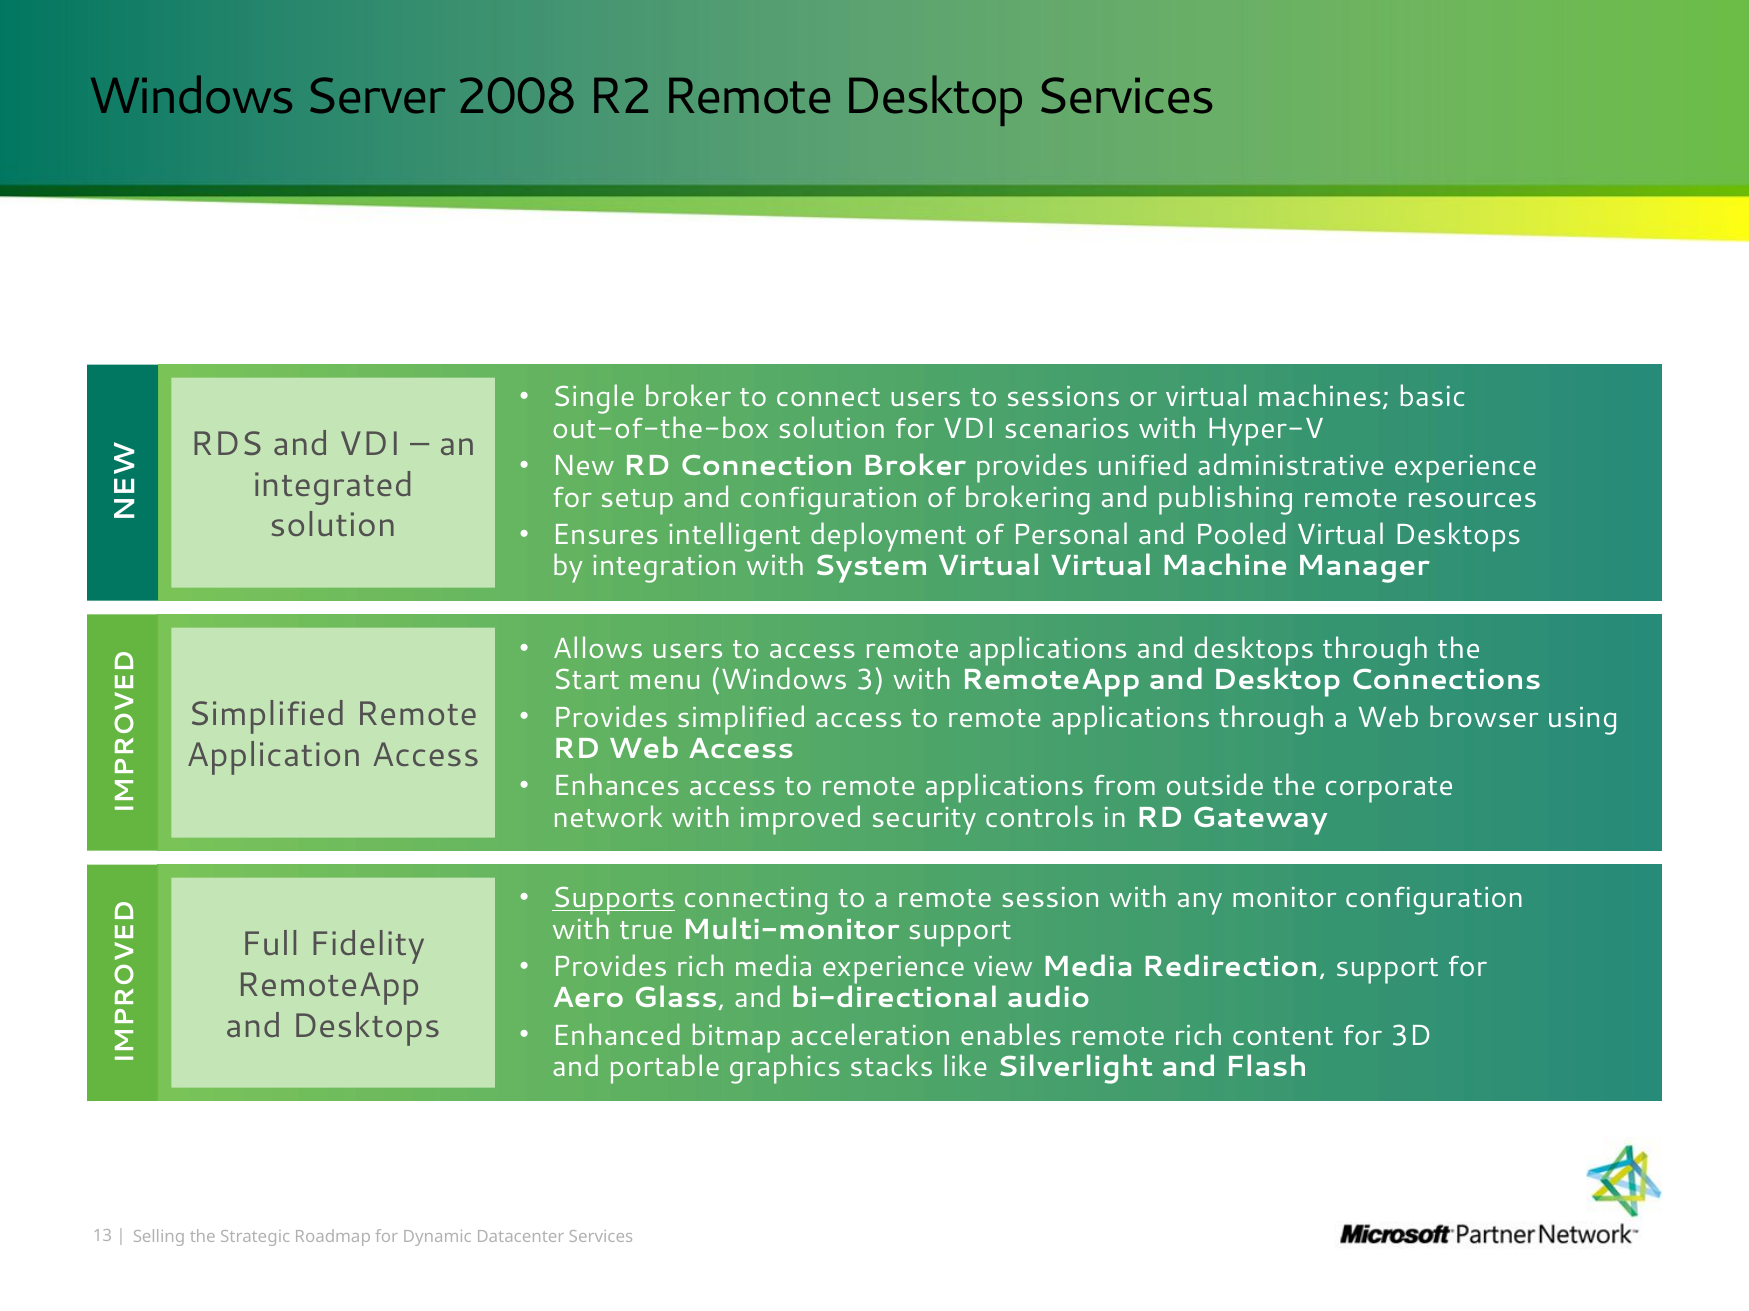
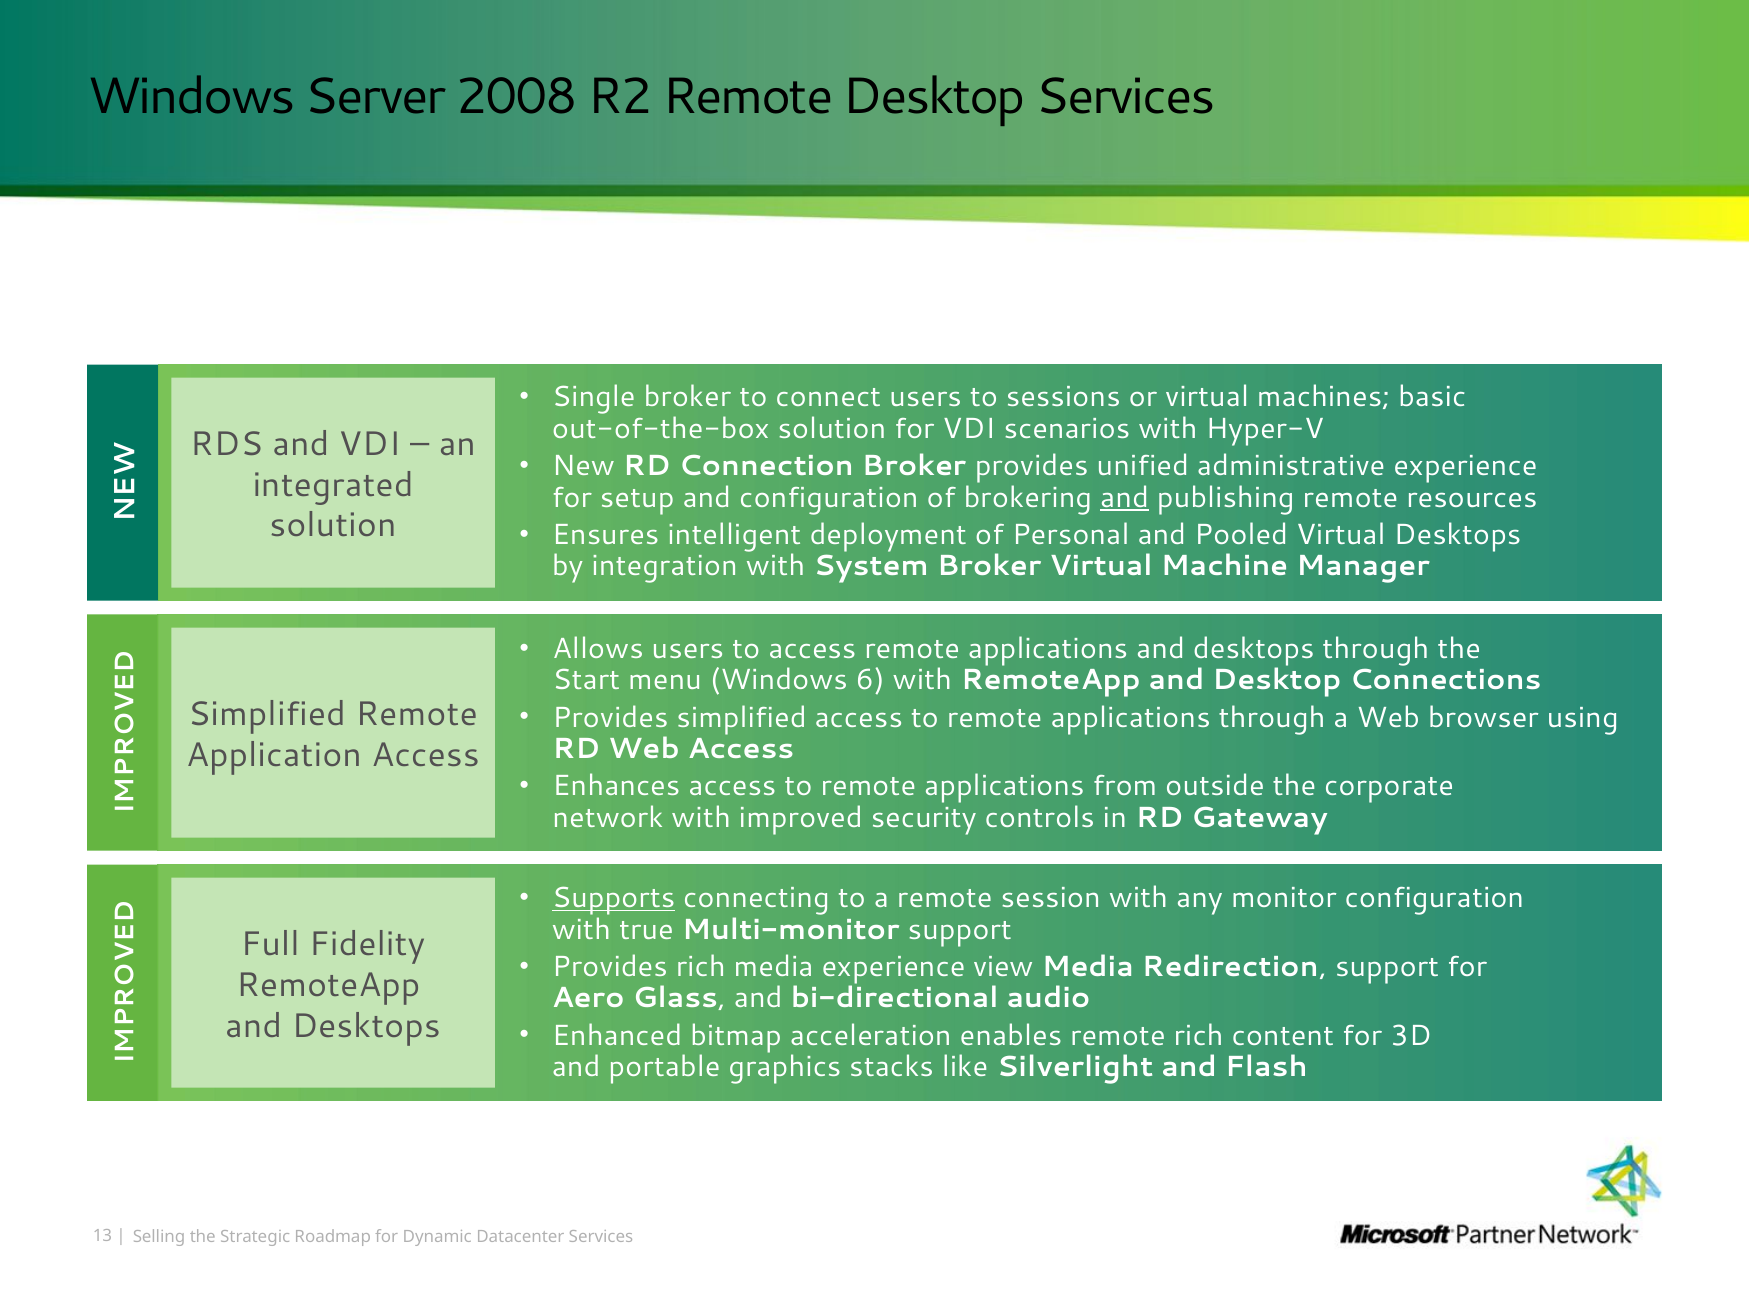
and at (1125, 498) underline: none -> present
System Virtual: Virtual -> Broker
3: 3 -> 6
